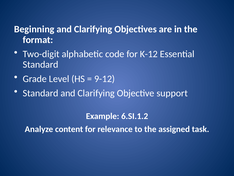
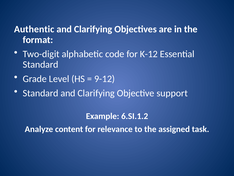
Beginning: Beginning -> Authentic
